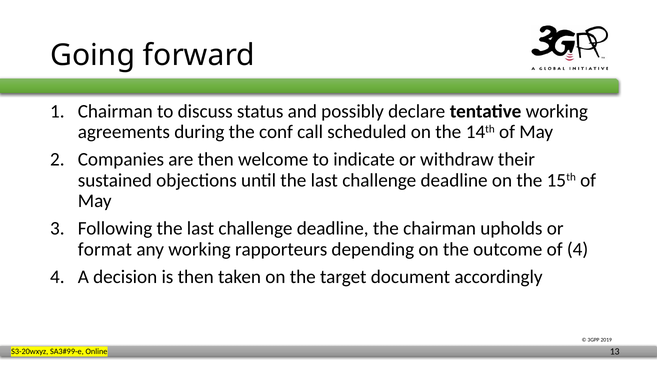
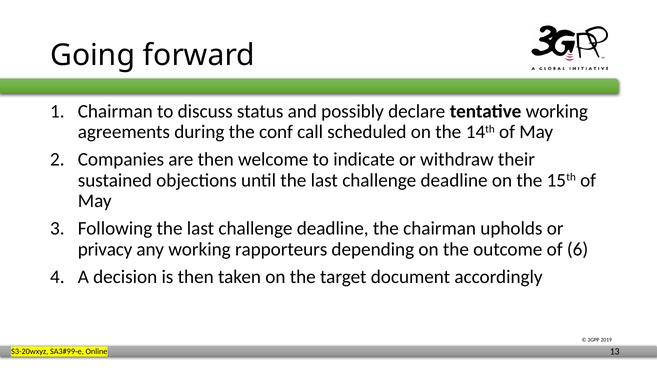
format: format -> privacy
of 4: 4 -> 6
